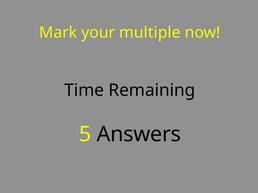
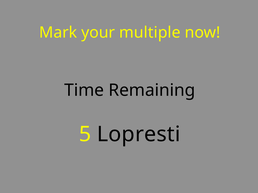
Answers: Answers -> Lopresti
